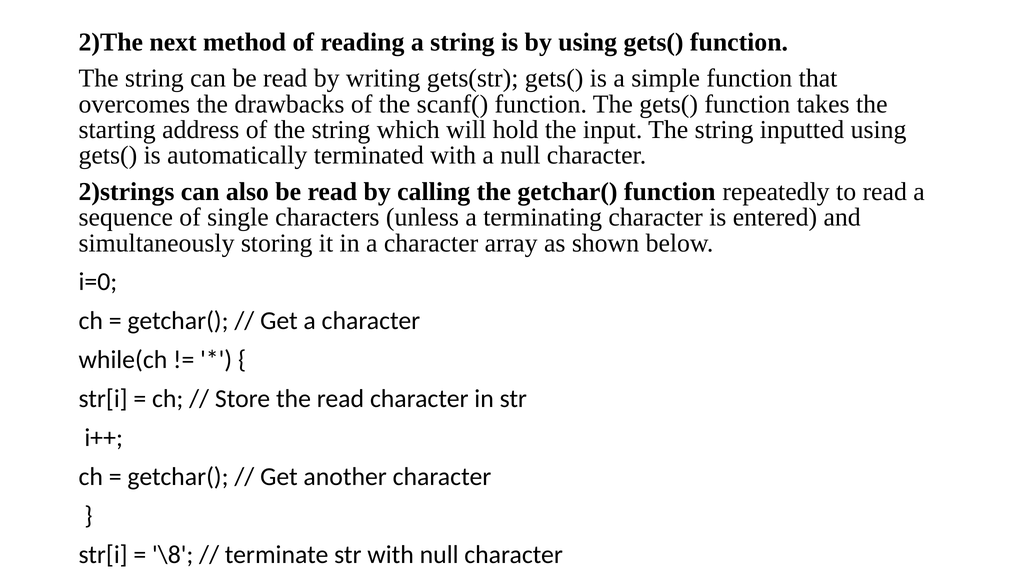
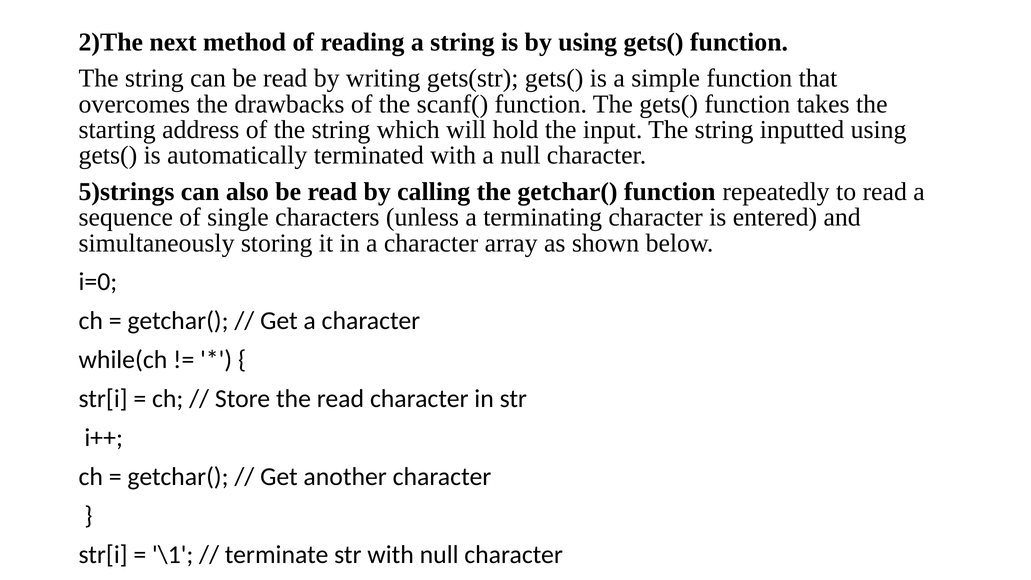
2)strings: 2)strings -> 5)strings
\8: \8 -> \1
